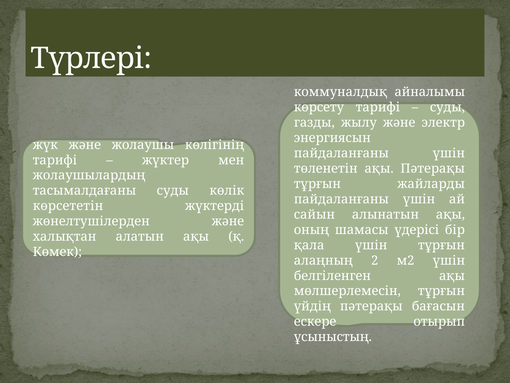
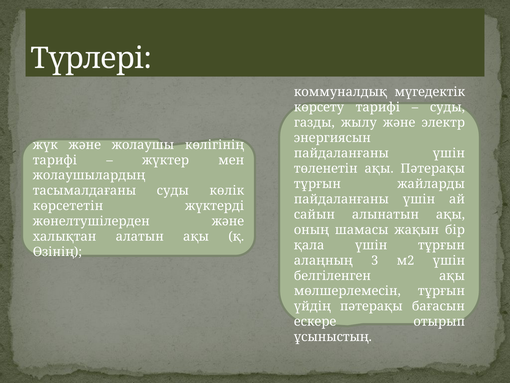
айналымы: айналымы -> мүгедектік
үдерісі: үдерісі -> жақын
Көмек: Көмек -> Өзінің
2: 2 -> 3
